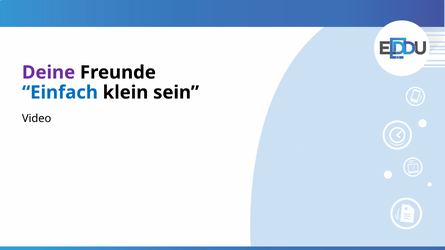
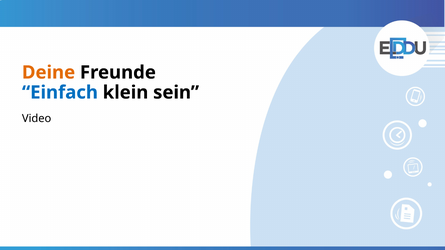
Deine colour: purple -> orange
